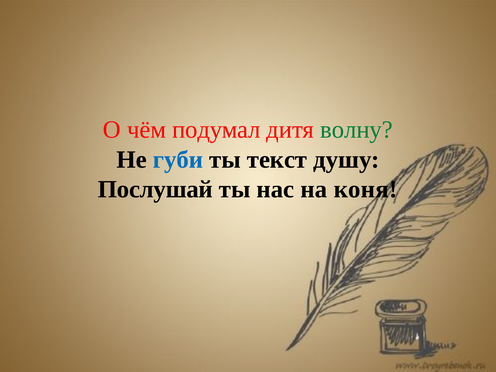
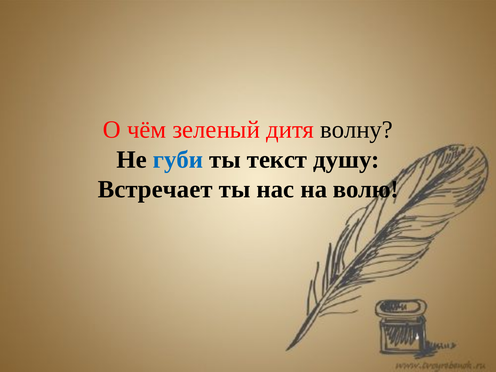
подумал: подумал -> зеленый
волну colour: green -> black
Послушай: Послушай -> Встречает
коня: коня -> волю
